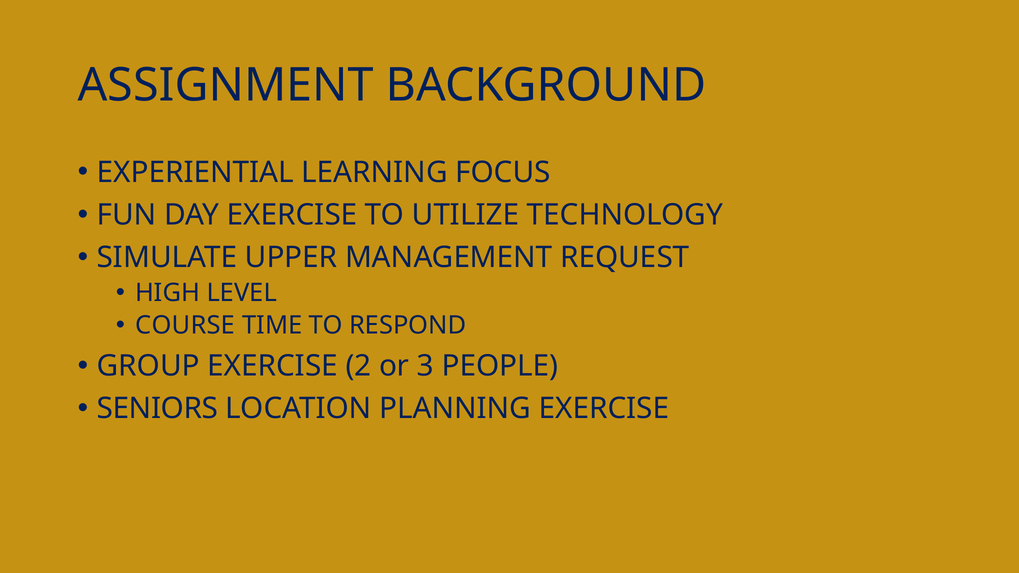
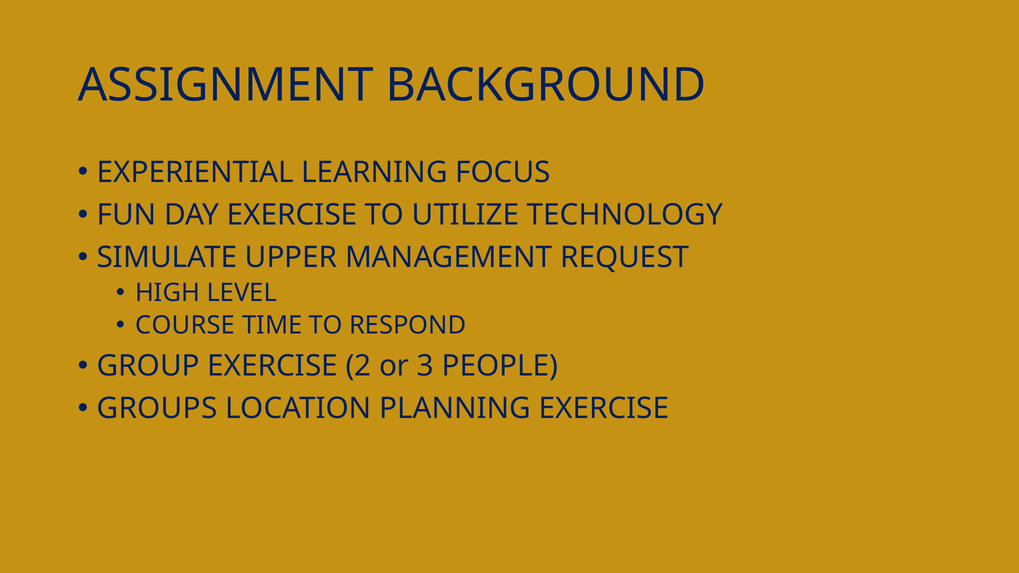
SENIORS: SENIORS -> GROUPS
